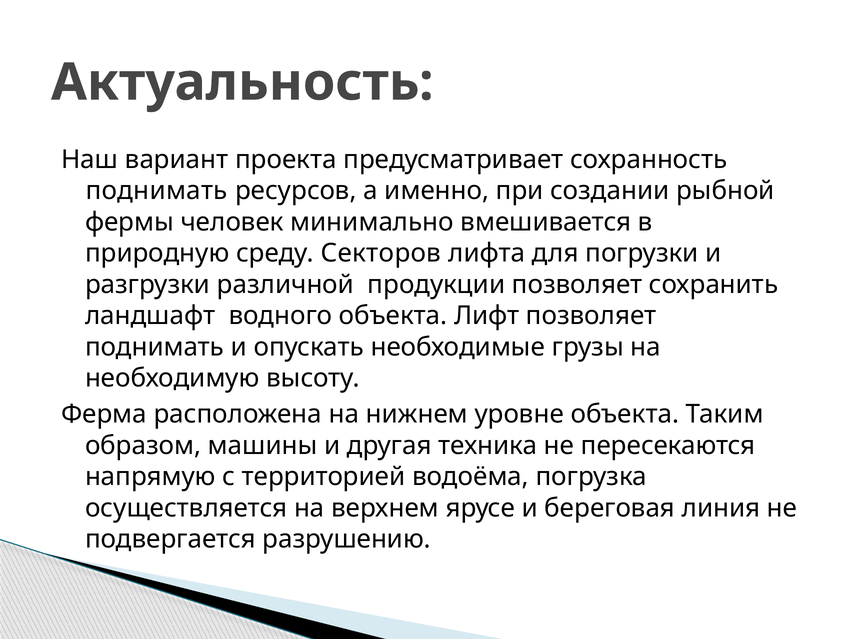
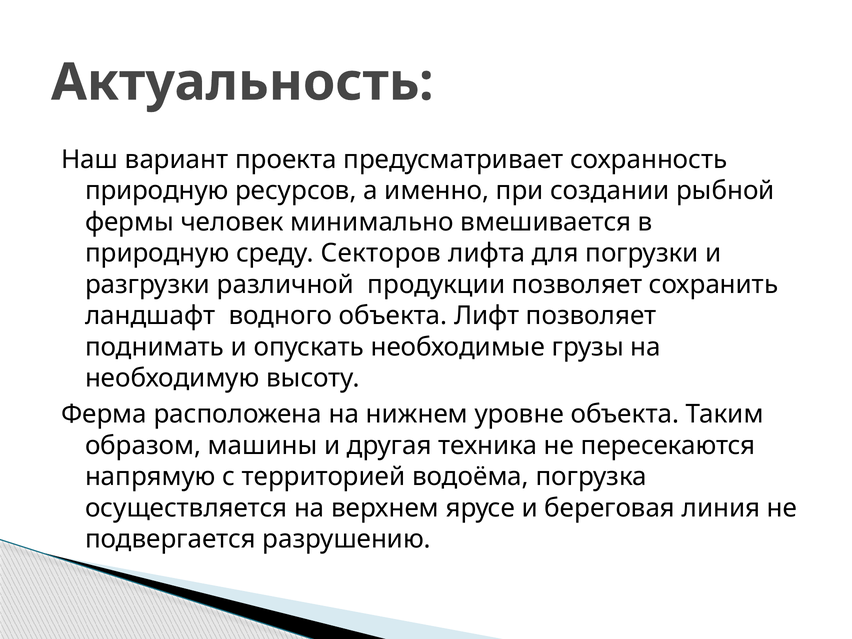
поднимать at (157, 191): поднимать -> природную
